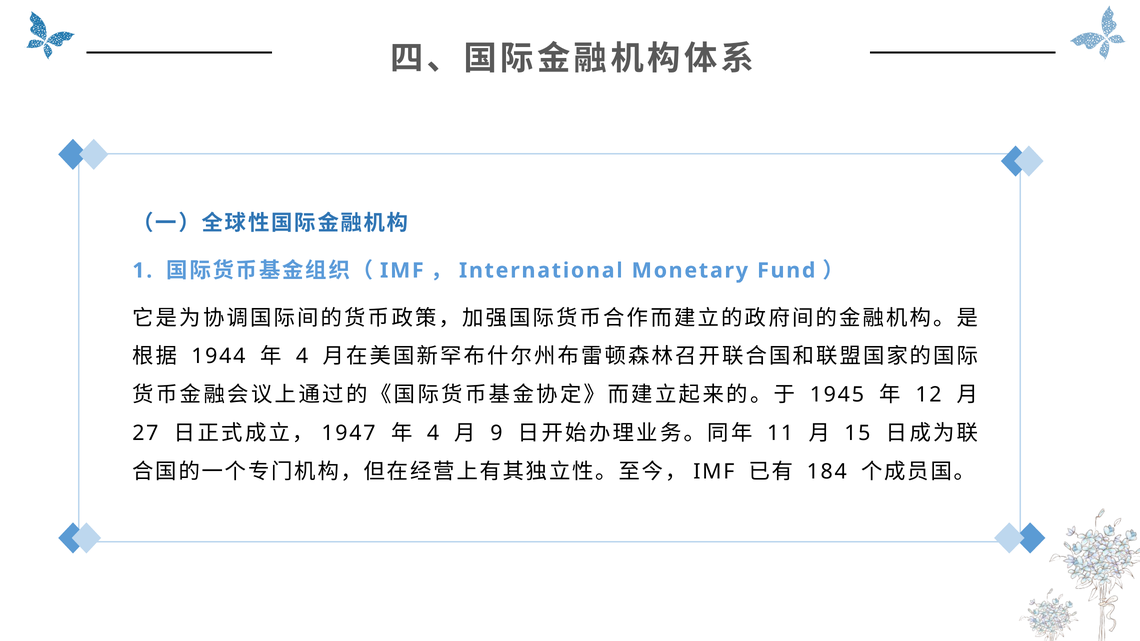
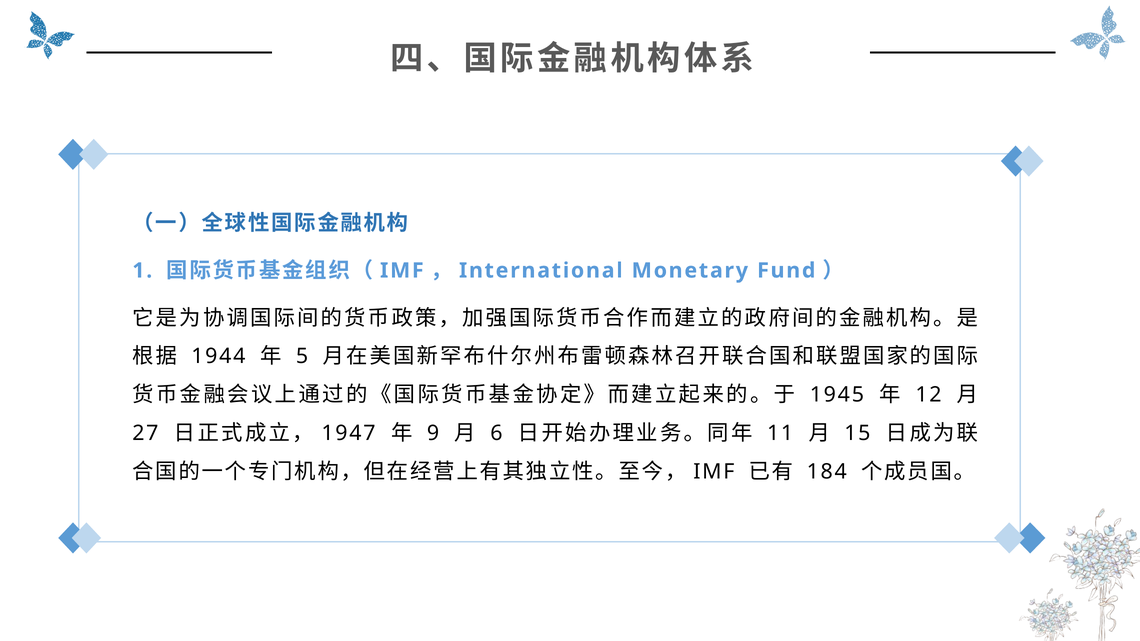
4 at (302, 357): 4 -> 5
4 at (433, 434): 4 -> 9
9: 9 -> 6
